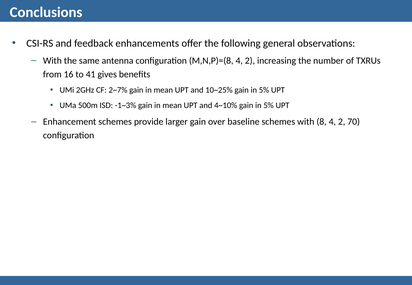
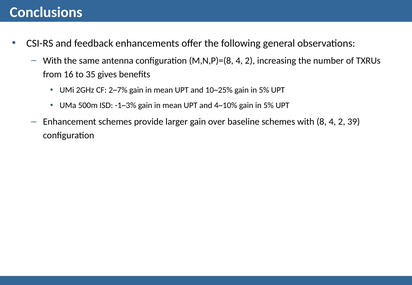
41: 41 -> 35
70: 70 -> 39
